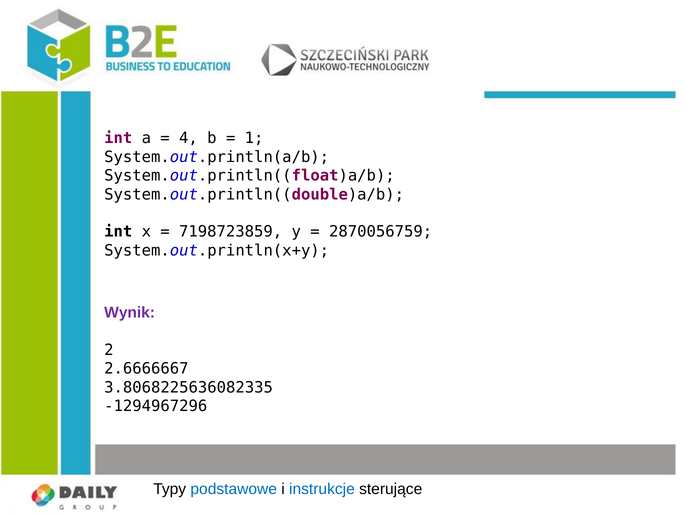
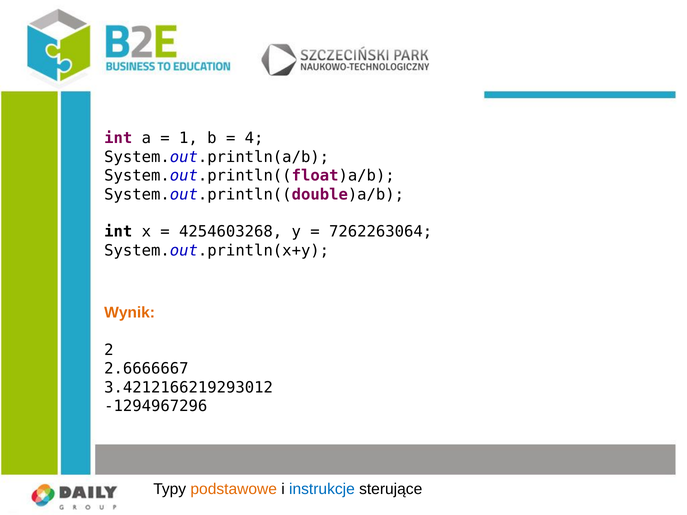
4: 4 -> 1
1: 1 -> 4
7198723859: 7198723859 -> 4254603268
2870056759: 2870056759 -> 7262263064
Wynik colour: purple -> orange
3.8068225636082335: 3.8068225636082335 -> 3.4212166219293012
podstawowe colour: blue -> orange
